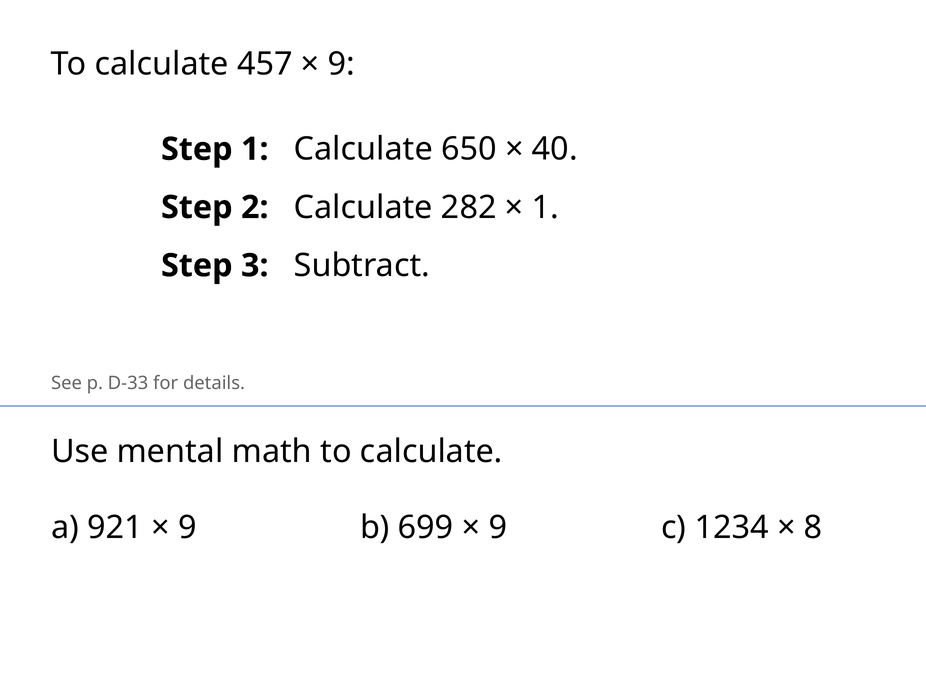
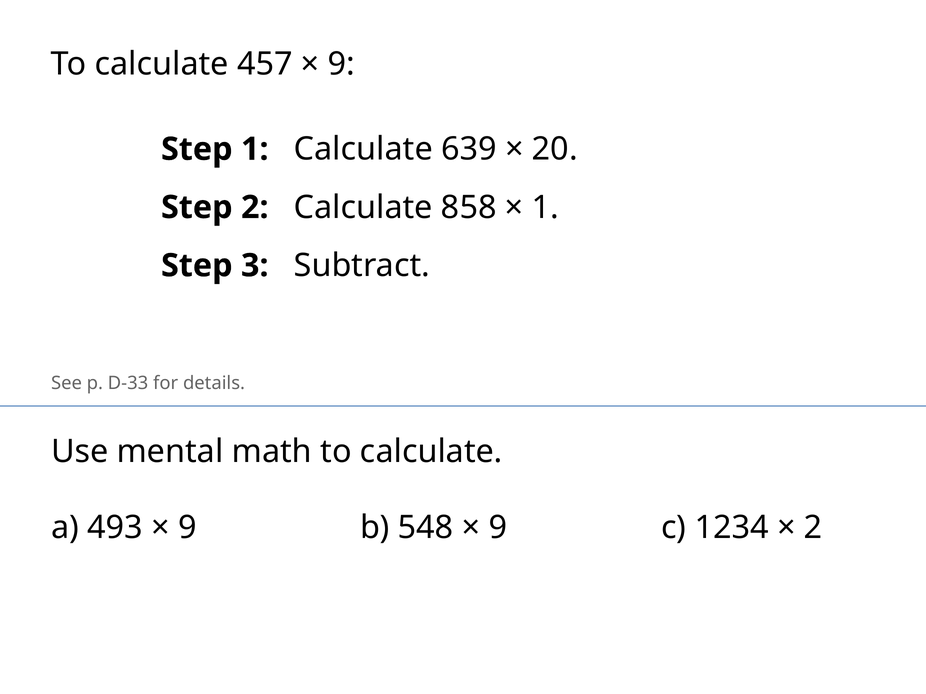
650: 650 -> 639
40: 40 -> 20
282: 282 -> 858
921: 921 -> 493
699: 699 -> 548
8 at (813, 528): 8 -> 2
